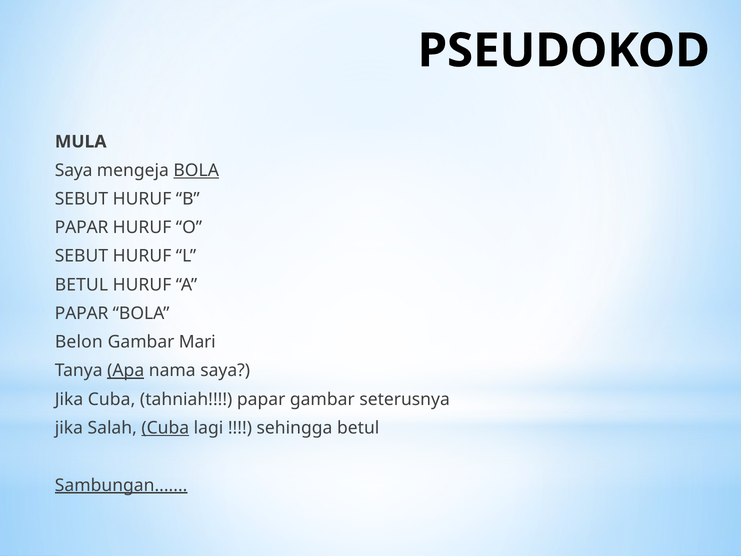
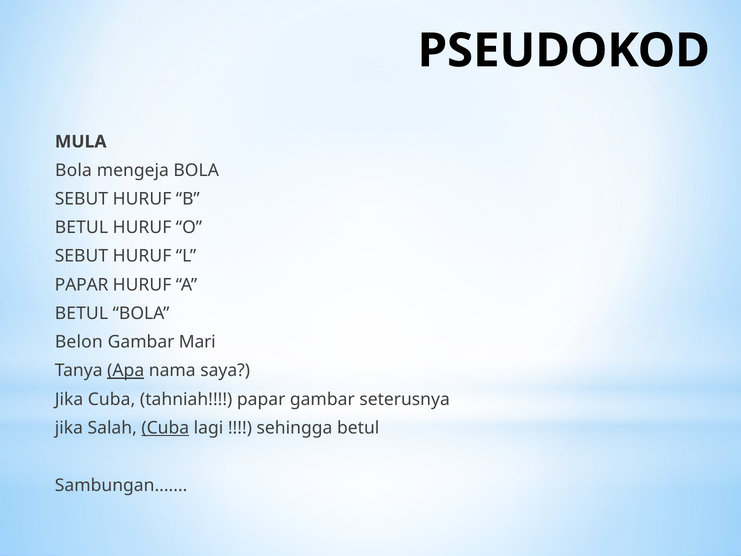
Saya at (74, 170): Saya -> Bola
BOLA at (196, 170) underline: present -> none
PAPAR at (82, 227): PAPAR -> BETUL
BETUL at (81, 285): BETUL -> PAPAR
PAPAR at (82, 313): PAPAR -> BETUL
Sambungan underline: present -> none
